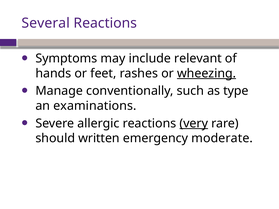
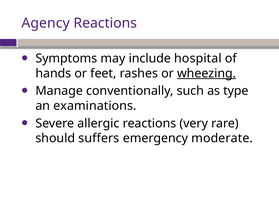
Several: Several -> Agency
relevant: relevant -> hospital
very underline: present -> none
written: written -> suffers
